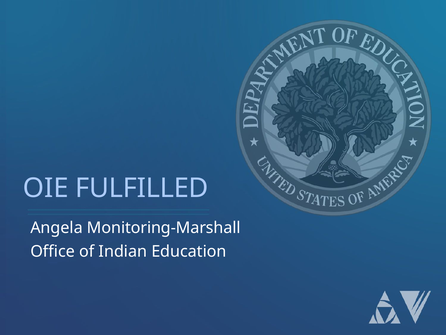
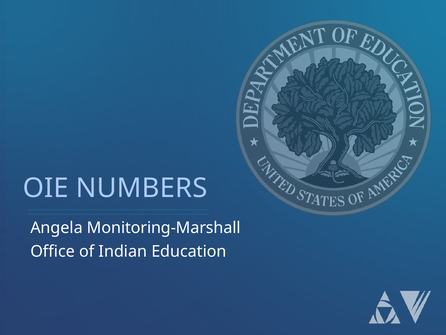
FULFILLED: FULFILLED -> NUMBERS
